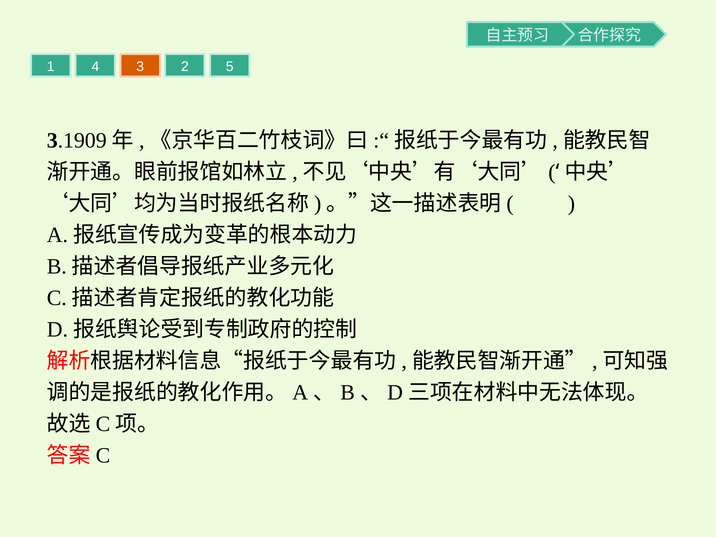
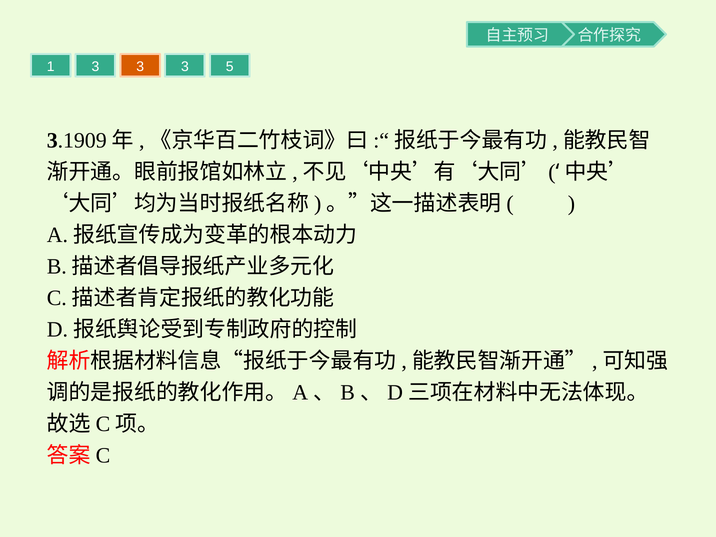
1 4: 4 -> 3
2 at (185, 66): 2 -> 3
